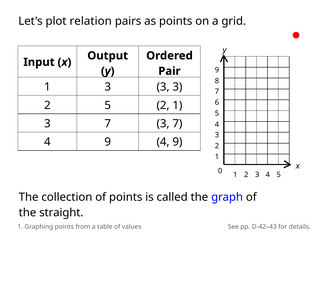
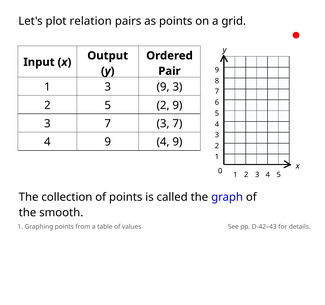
1 3 3: 3 -> 9
5 2 1: 1 -> 9
straight: straight -> smooth
